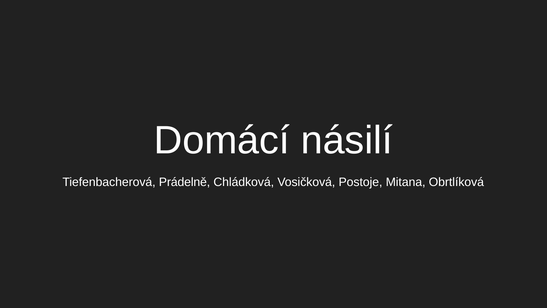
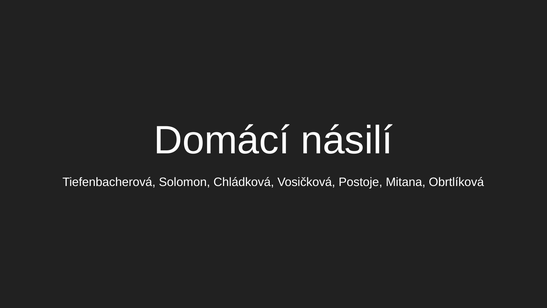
Prádelně: Prádelně -> Solomon
